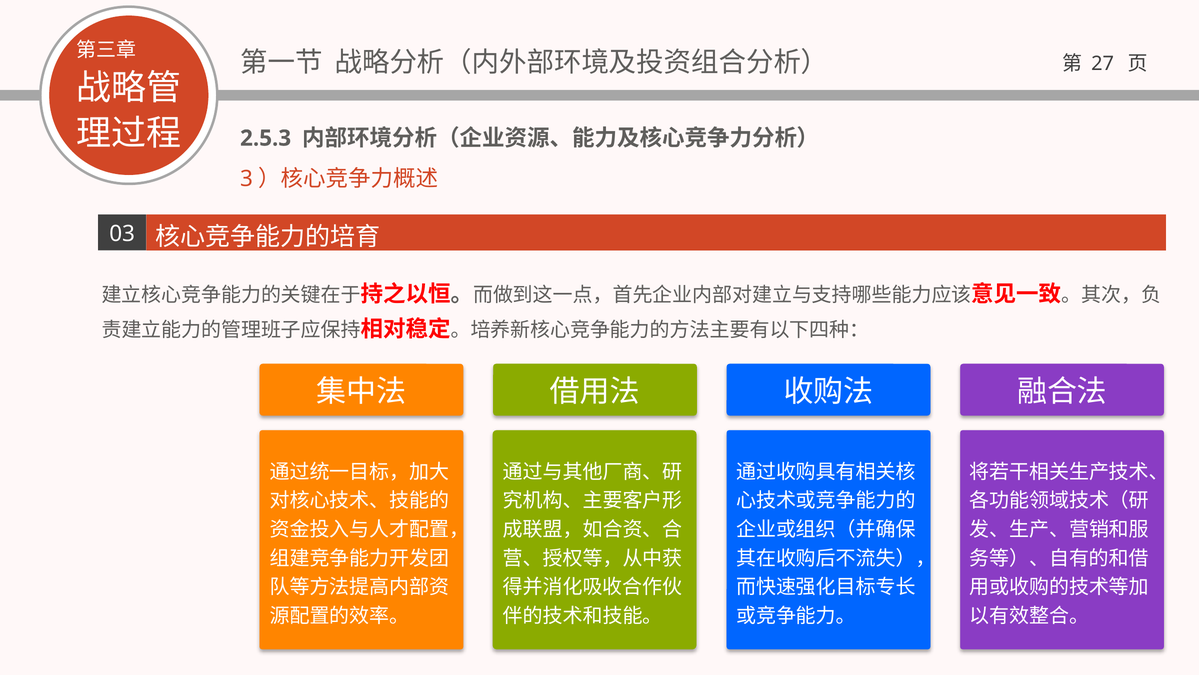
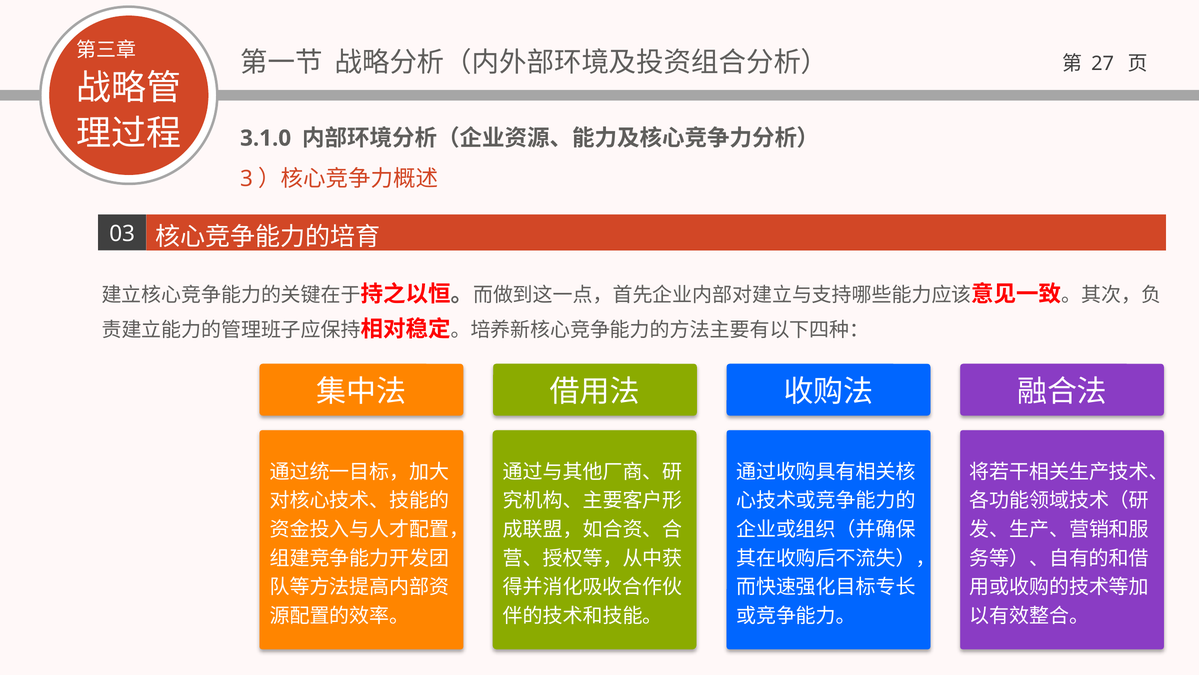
2.5.3: 2.5.3 -> 3.1.0
